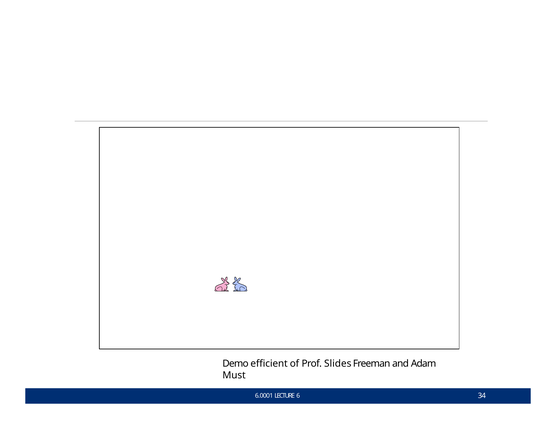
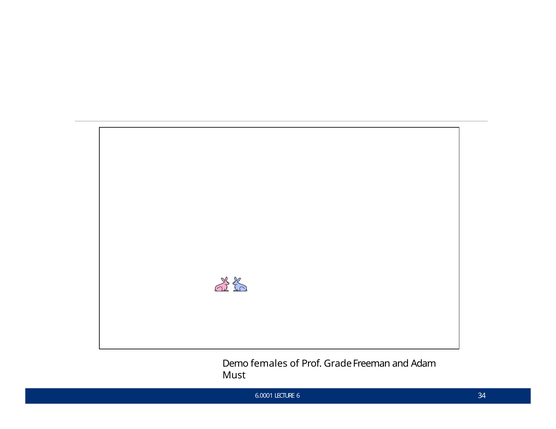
eﬃcient: eﬃcient -> females
Slides: Slides -> Grade
